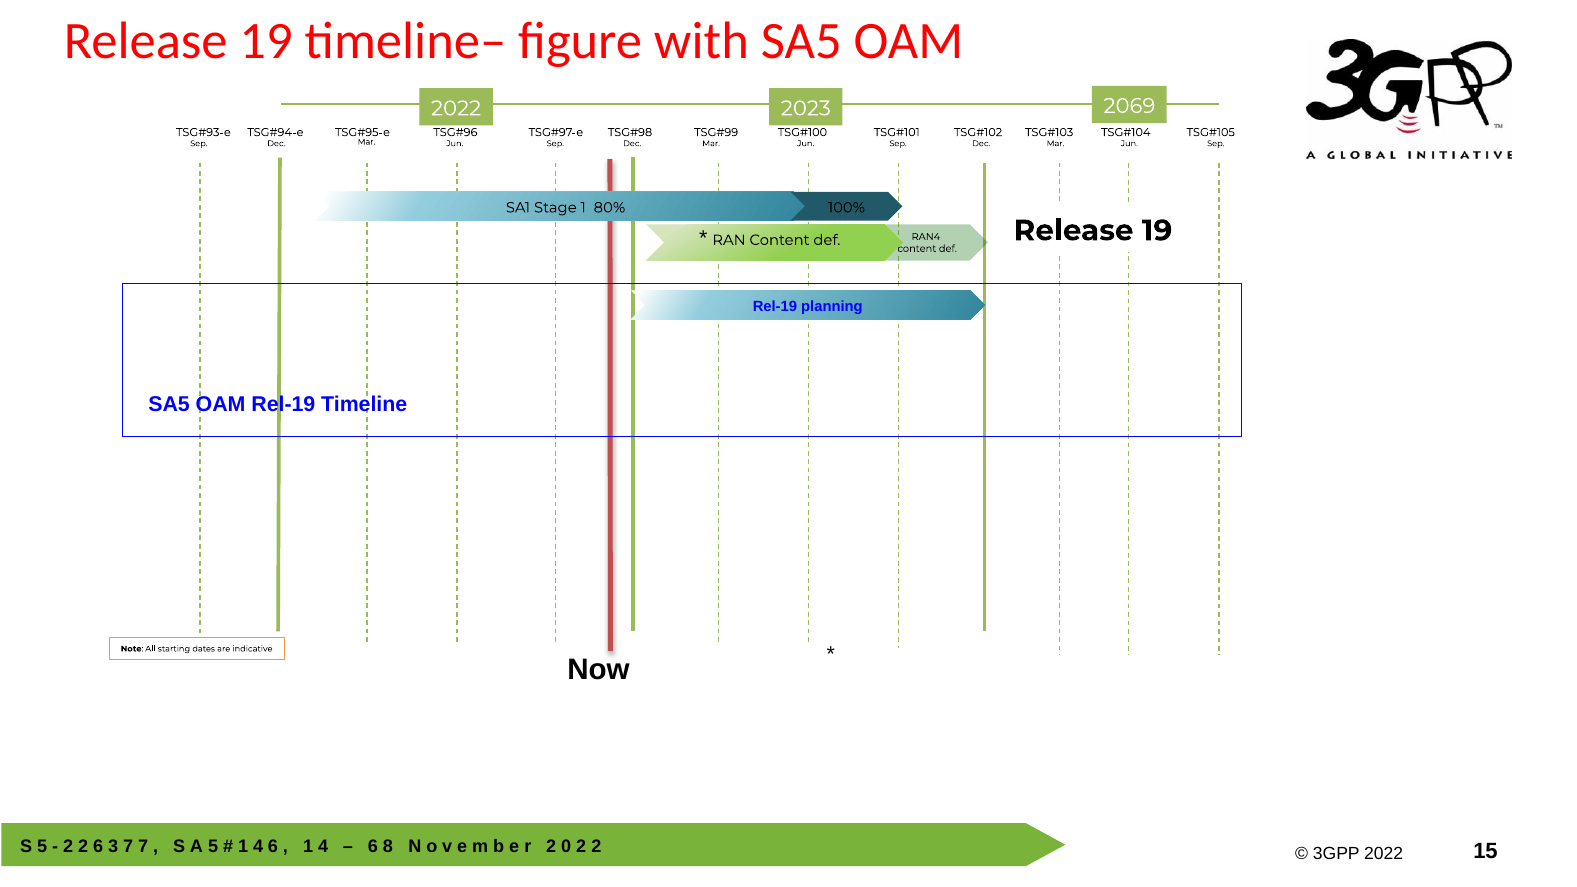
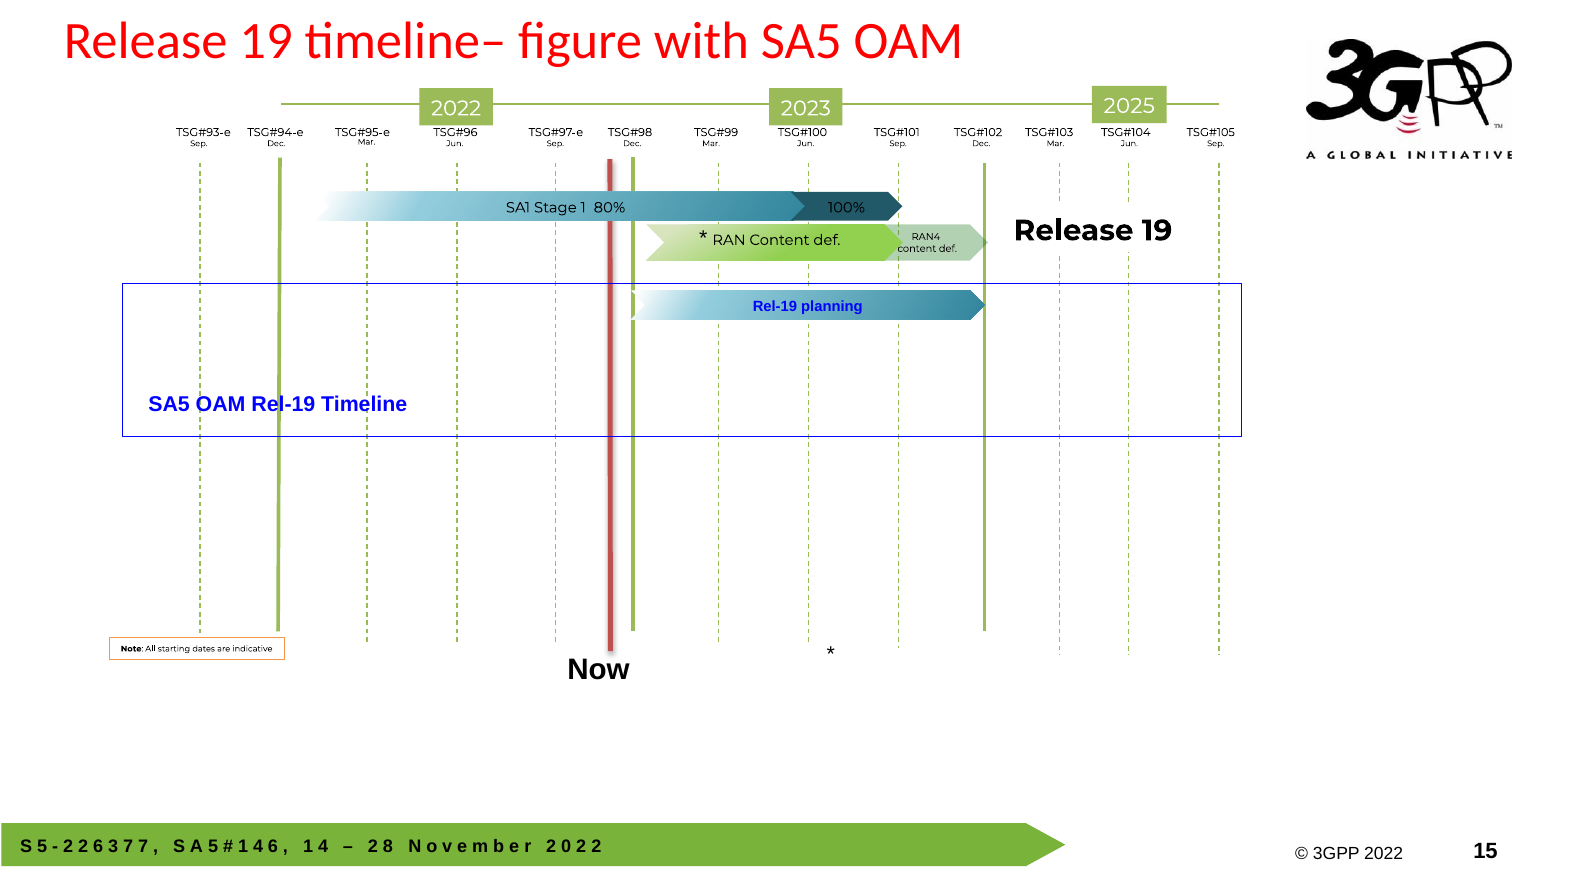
2069: 2069 -> 2025
6 at (373, 847): 6 -> 2
